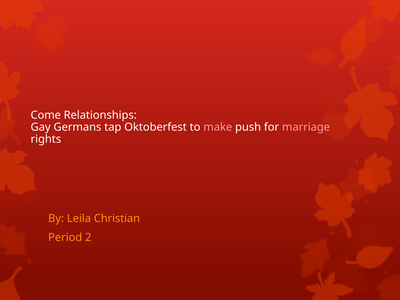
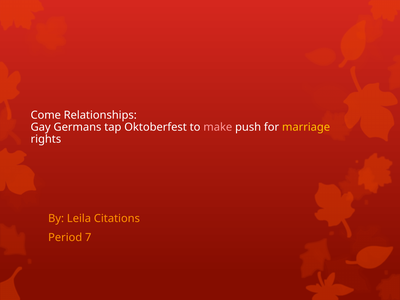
marriage colour: pink -> yellow
Christian: Christian -> Citations
2: 2 -> 7
